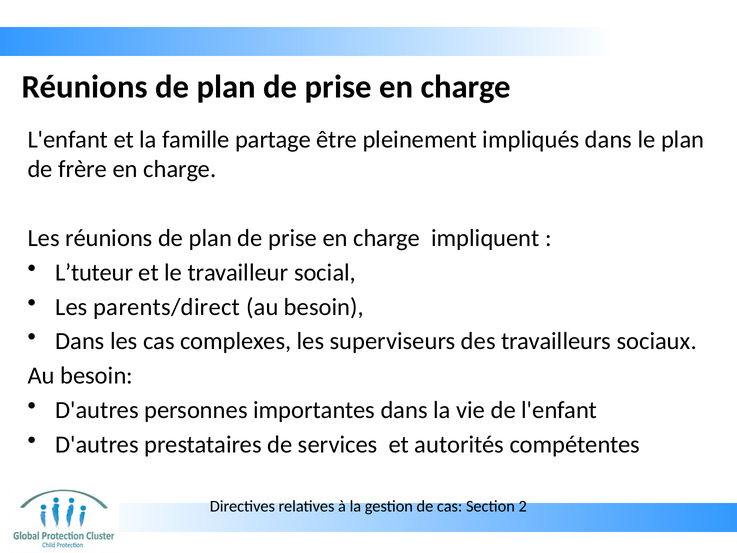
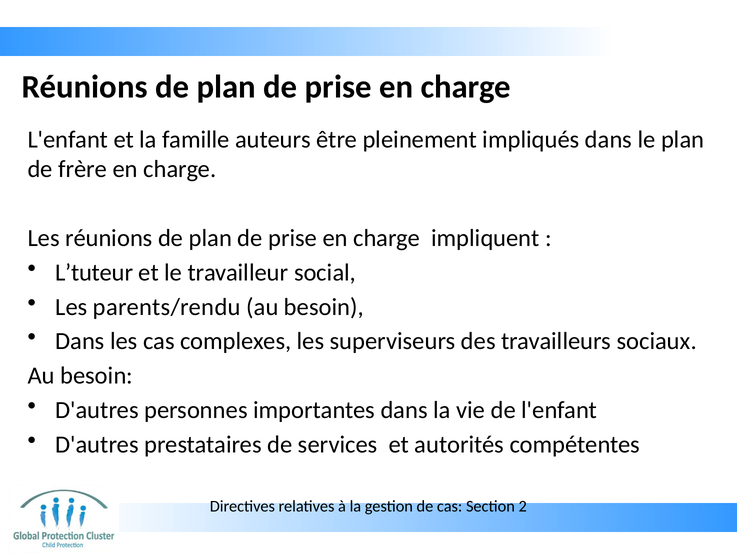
partage: partage -> auteurs
parents/direct: parents/direct -> parents/rendu
